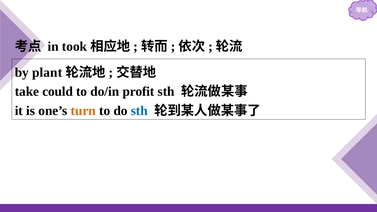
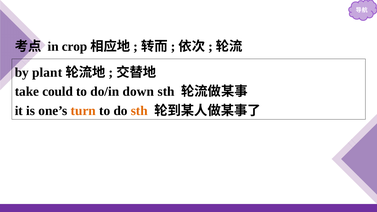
took: took -> crop
profit: profit -> down
sth at (139, 111) colour: blue -> orange
